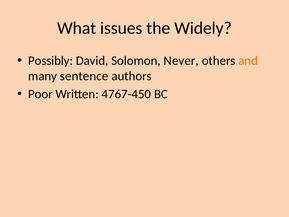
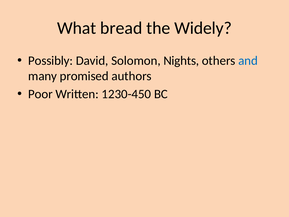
issues: issues -> bread
Never: Never -> Nights
and colour: orange -> blue
sentence: sentence -> promised
4767-450: 4767-450 -> 1230-450
